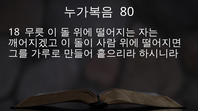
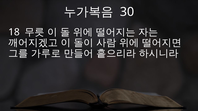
80: 80 -> 30
